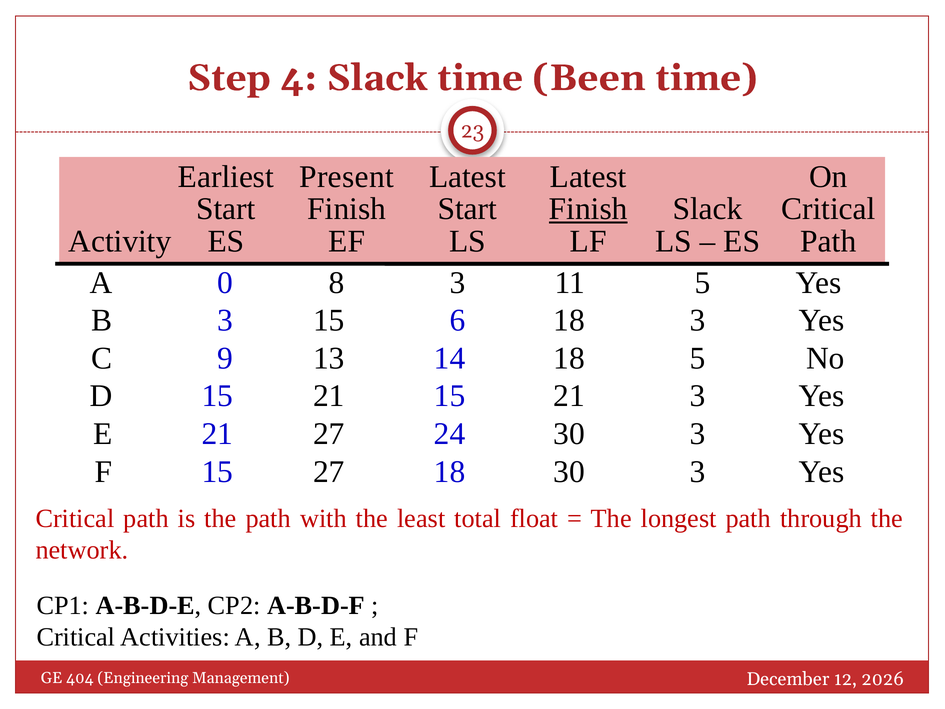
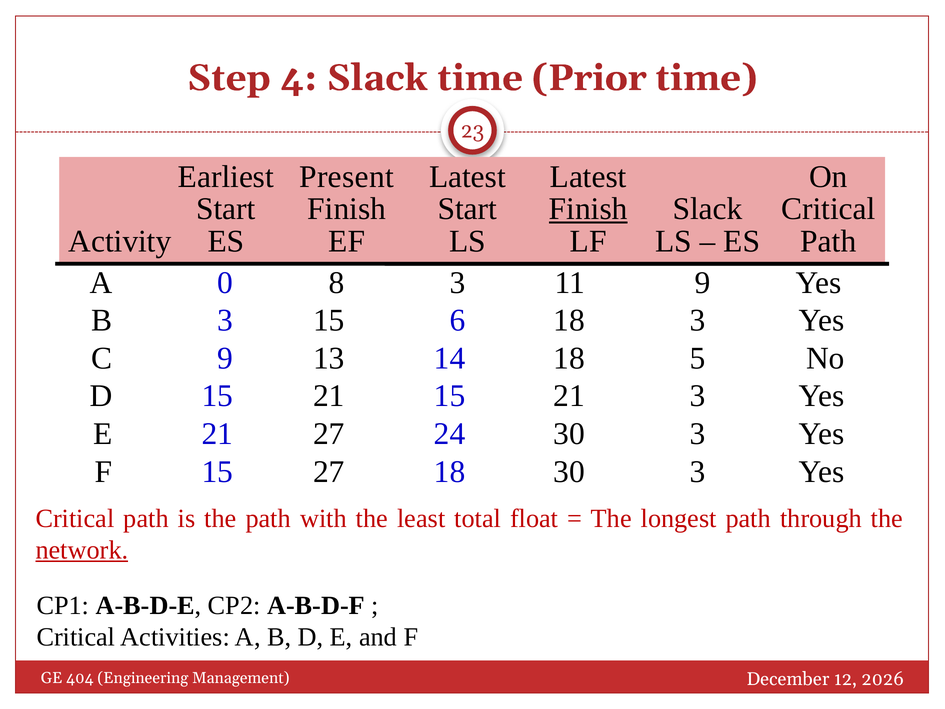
Been: Been -> Prior
11 5: 5 -> 9
network underline: none -> present
